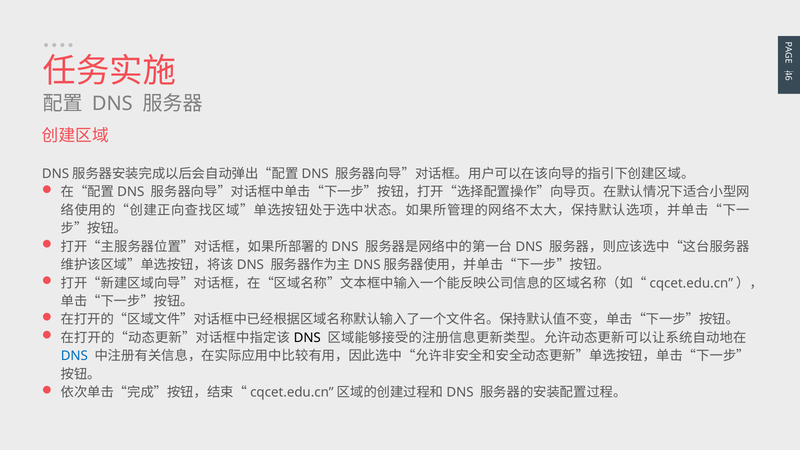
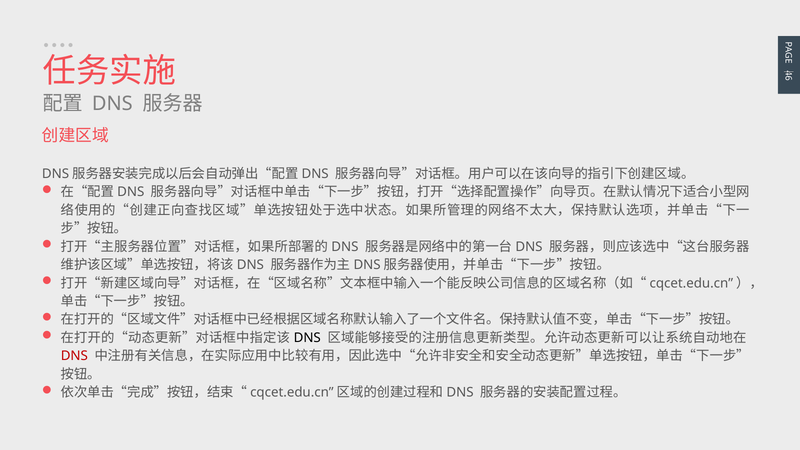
DNS at (74, 356) colour: blue -> red
